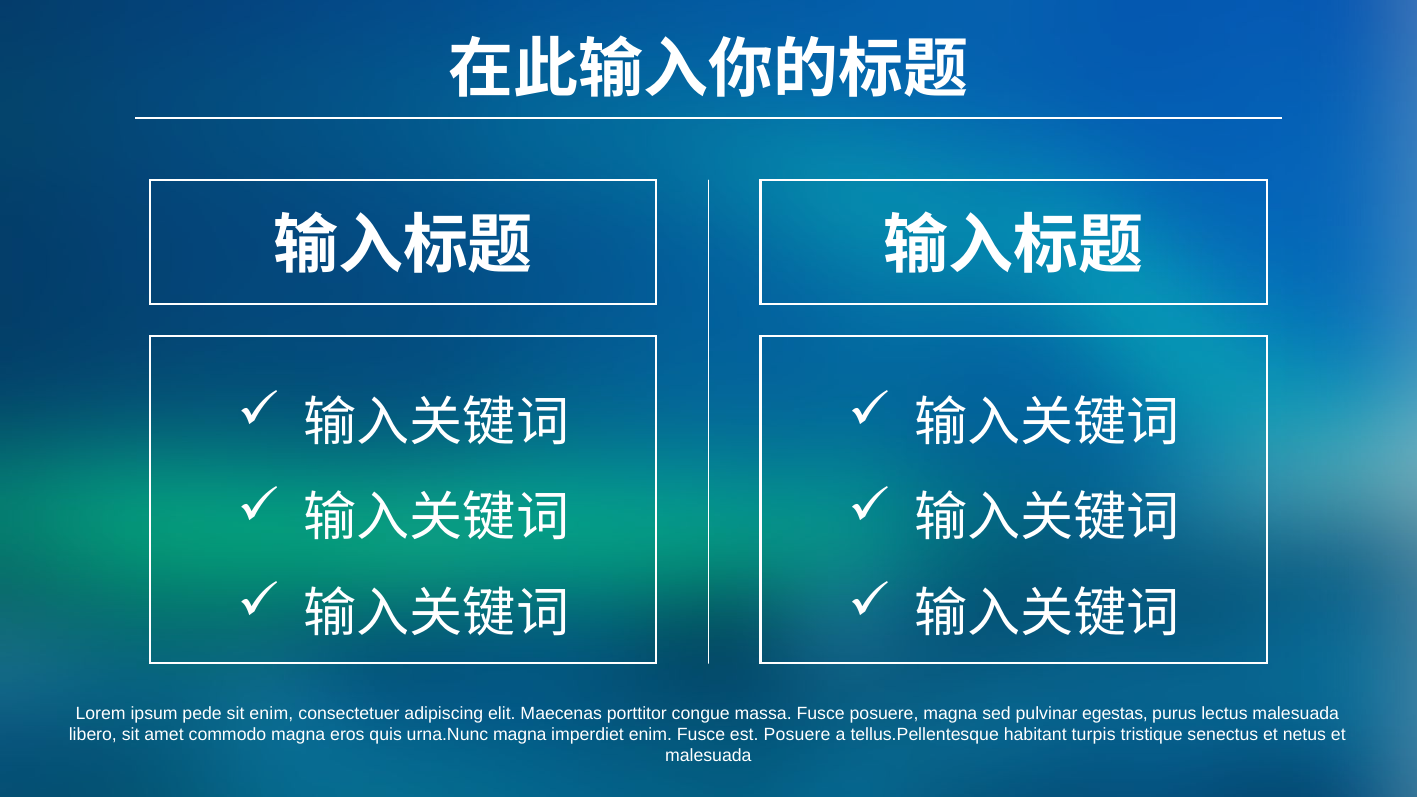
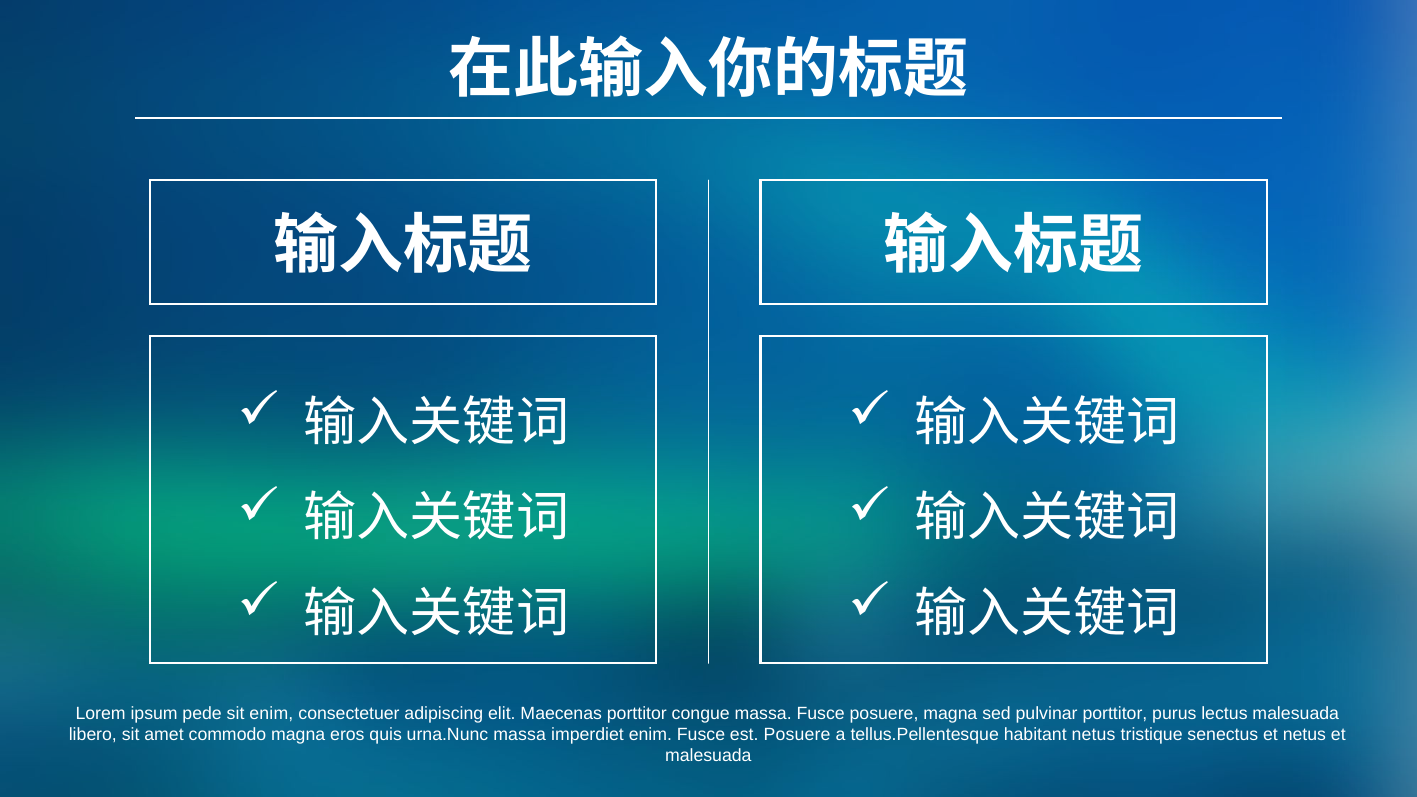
pulvinar egestas: egestas -> porttitor
urna.Nunc magna: magna -> massa
habitant turpis: turpis -> netus
